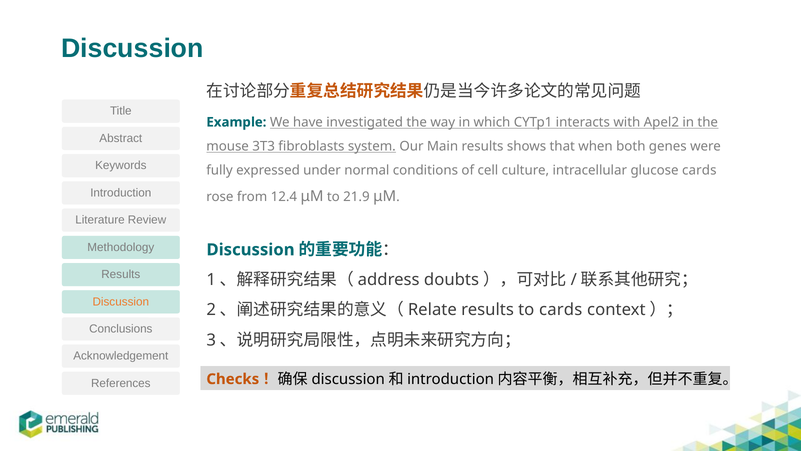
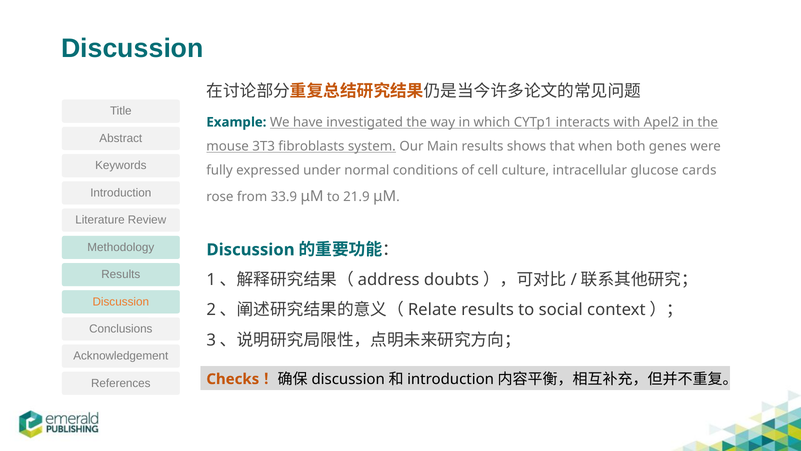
12.4: 12.4 -> 33.9
to cards: cards -> social
